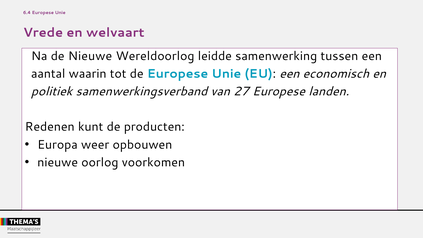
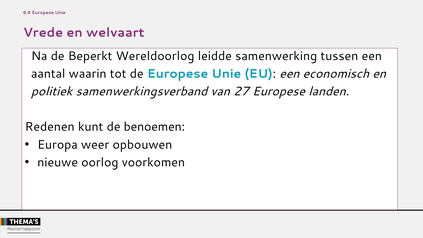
de Nieuwe: Nieuwe -> Beperkt
producten: producten -> benoemen
